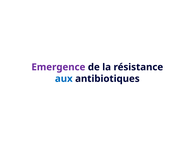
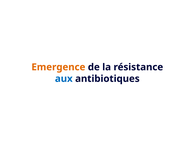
Emergence colour: purple -> orange
